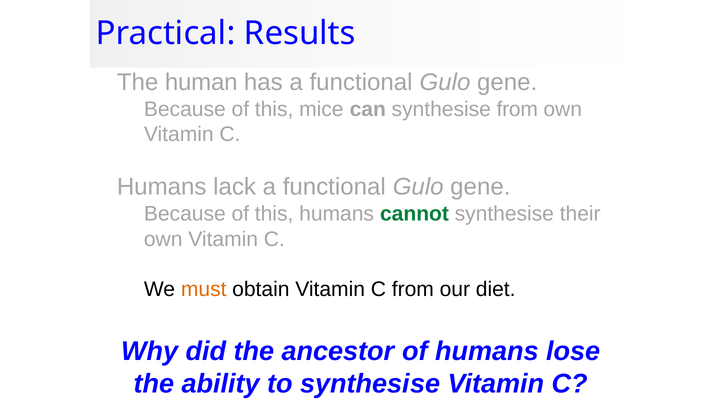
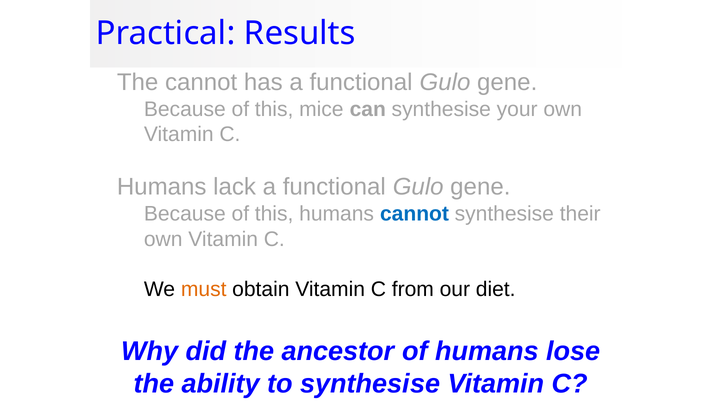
The human: human -> cannot
synthesise from: from -> your
cannot at (414, 214) colour: green -> blue
